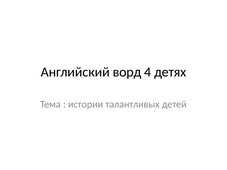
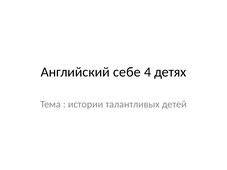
ворд: ворд -> себе
